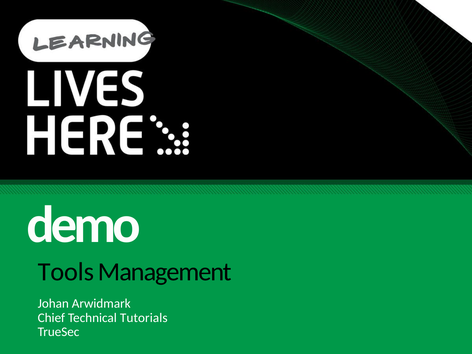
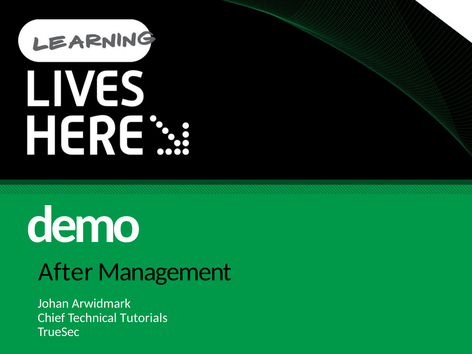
Tools: Tools -> After
